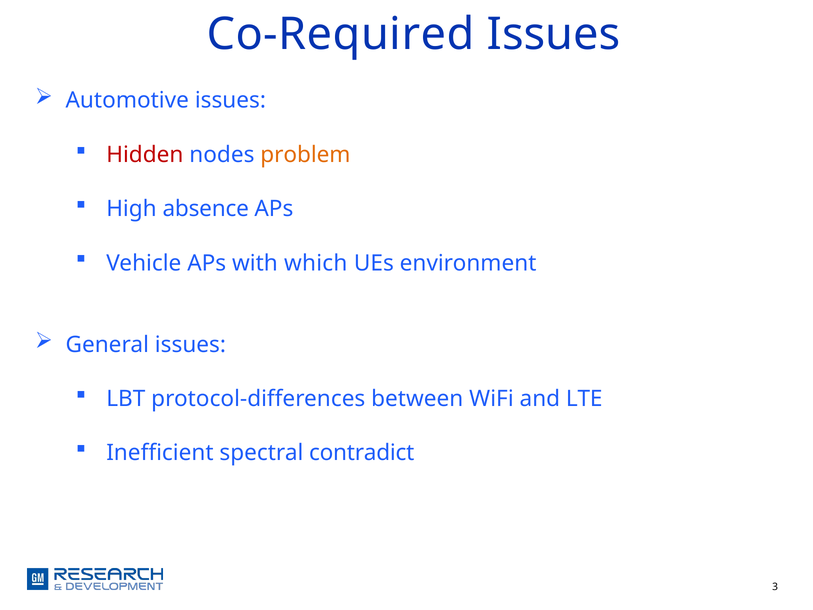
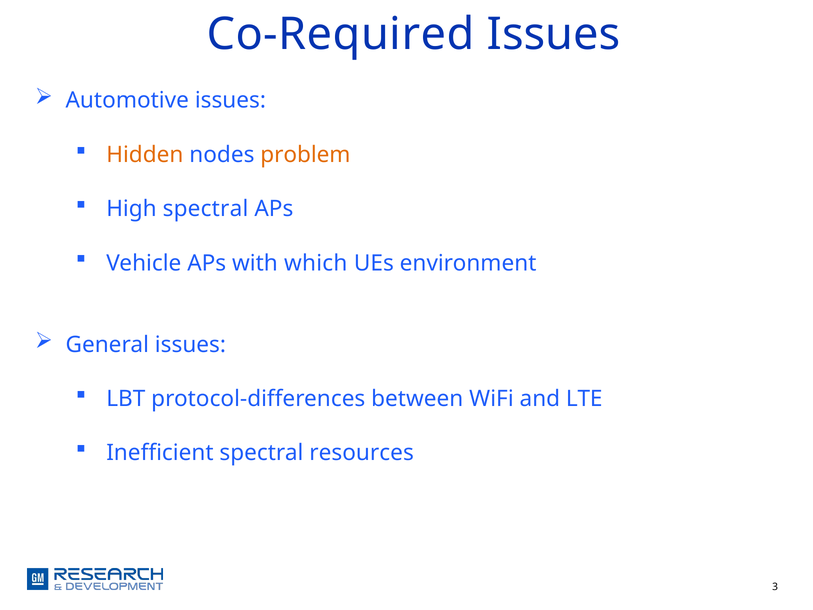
Hidden colour: red -> orange
High absence: absence -> spectral
contradict: contradict -> resources
